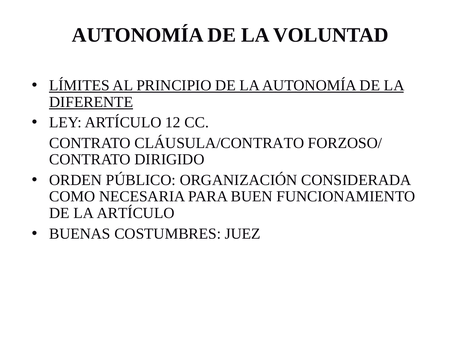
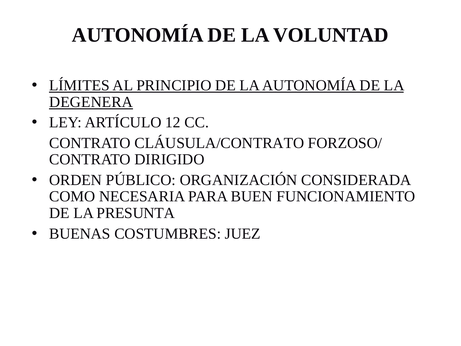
DIFERENTE: DIFERENTE -> DEGENERA
LA ARTÍCULO: ARTÍCULO -> PRESUNTA
